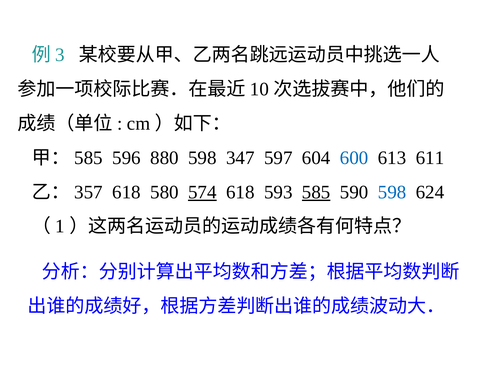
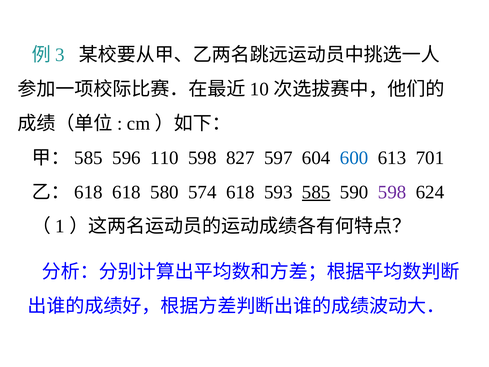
880: 880 -> 110
347: 347 -> 827
611: 611 -> 701
357 at (89, 192): 357 -> 618
574 underline: present -> none
598 at (392, 192) colour: blue -> purple
